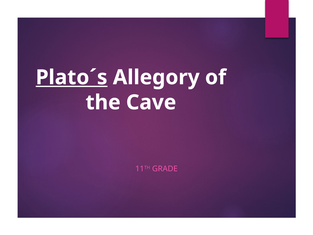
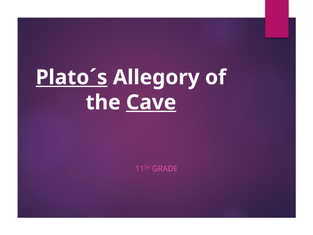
Cave underline: none -> present
